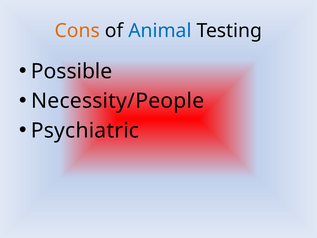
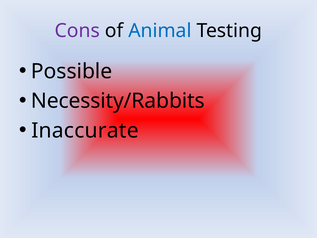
Cons colour: orange -> purple
Necessity/People: Necessity/People -> Necessity/Rabbits
Psychiatric: Psychiatric -> Inaccurate
